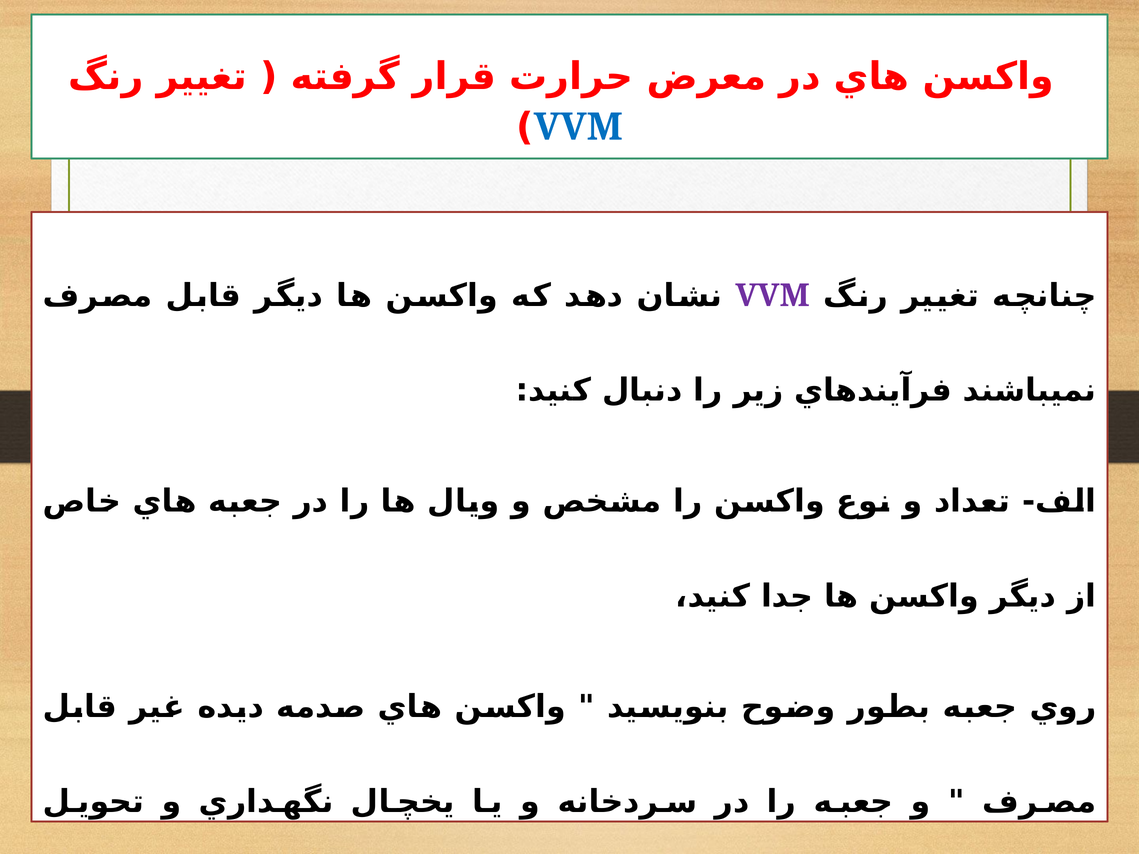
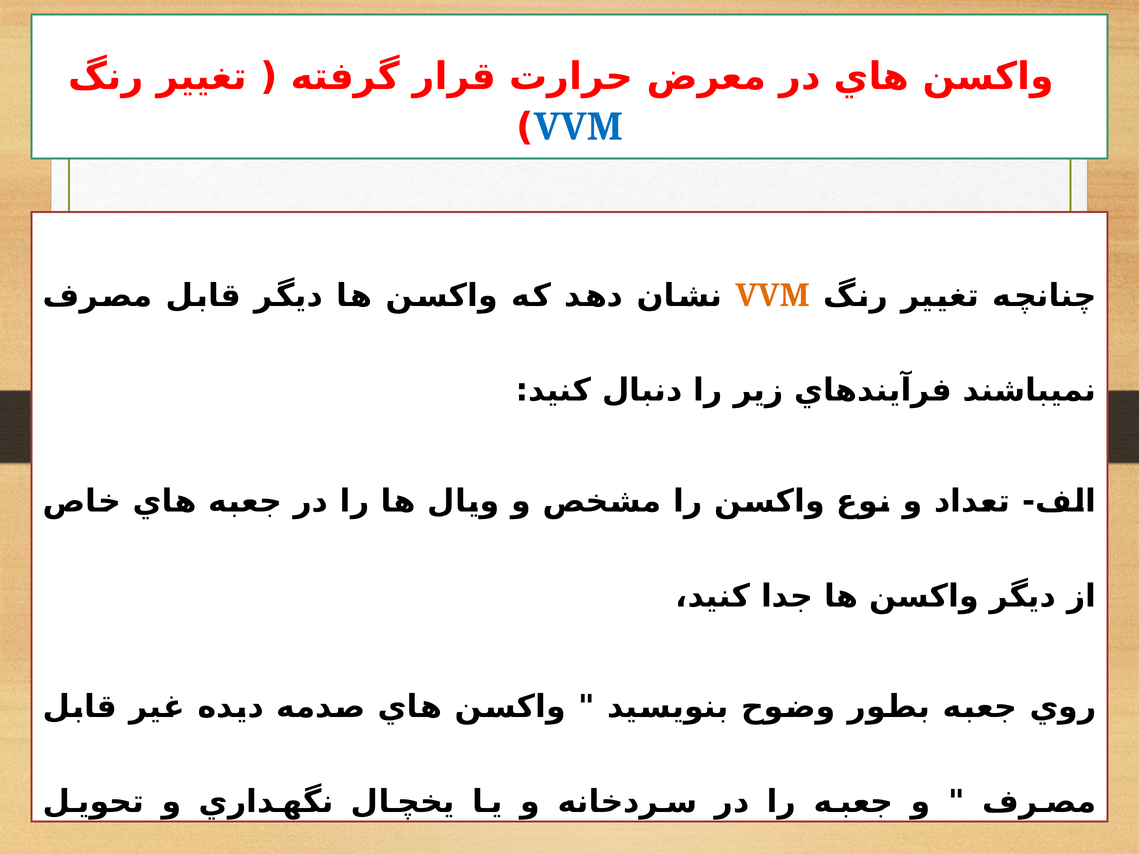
VVM at (772, 296) colour: purple -> orange
